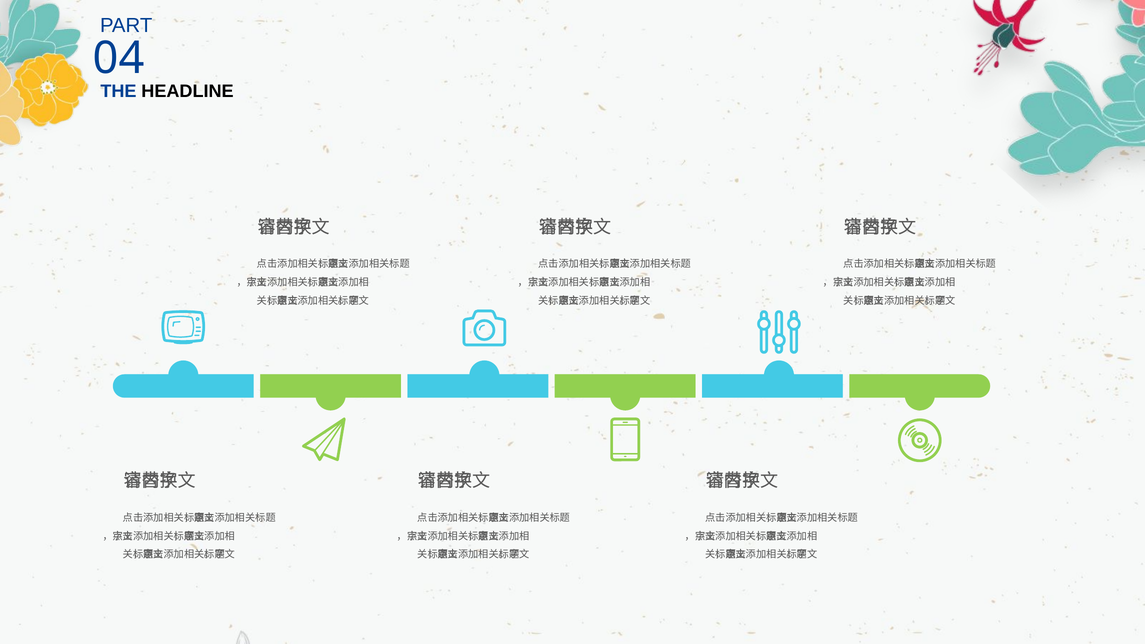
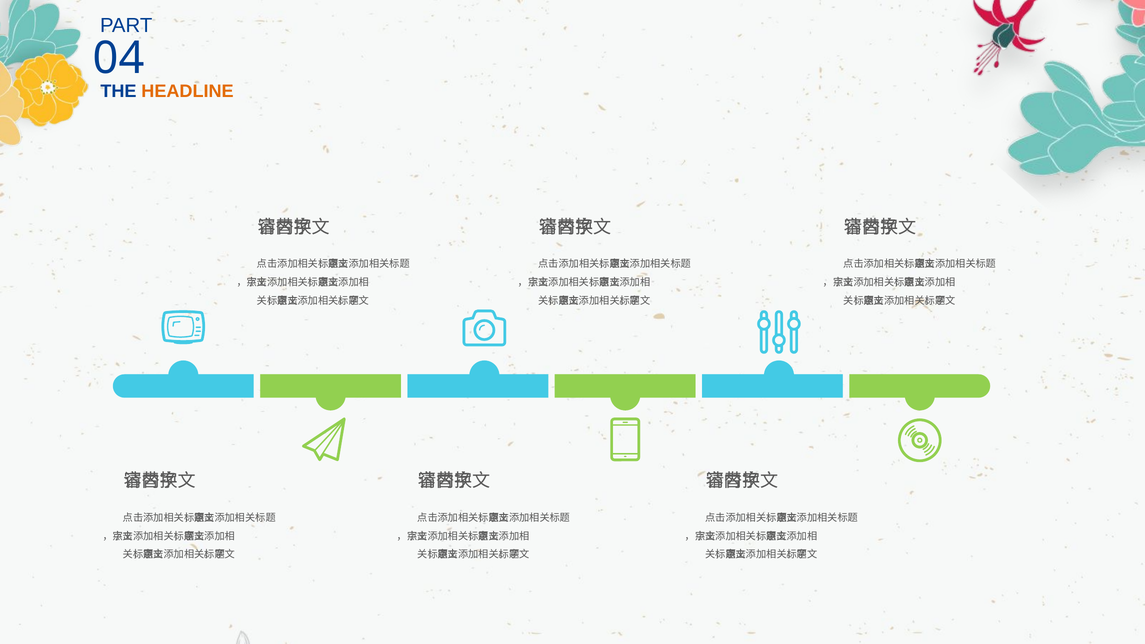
HEADLINE colour: black -> orange
